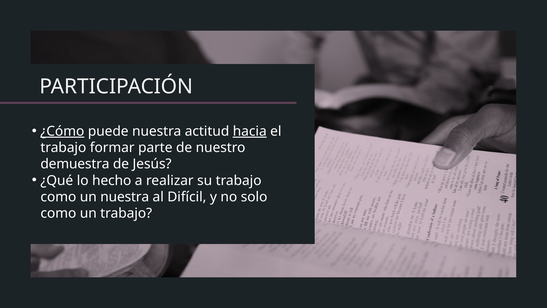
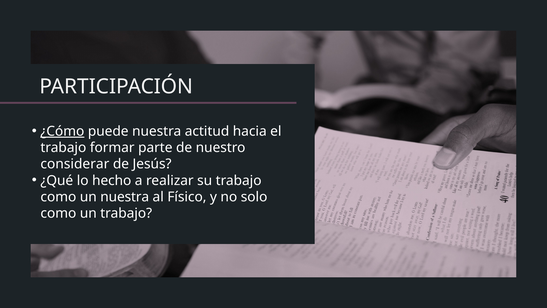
hacia underline: present -> none
demuestra: demuestra -> considerar
Difícil: Difícil -> Físico
